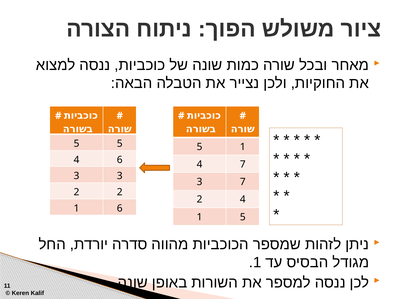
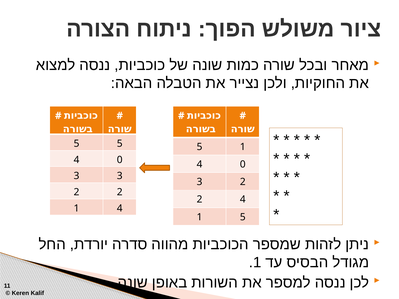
6 at (120, 160): 6 -> 0
7 at (243, 164): 7 -> 0
7 at (243, 182): 7 -> 2
6 at (120, 208): 6 -> 4
